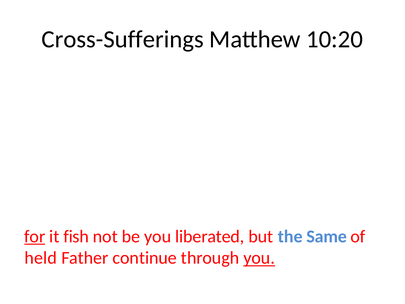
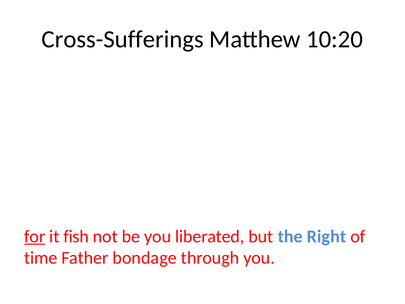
Same: Same -> Right
held: held -> time
continue: continue -> bondage
you at (259, 258) underline: present -> none
